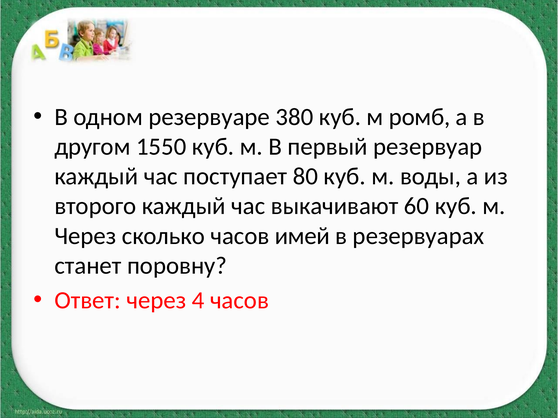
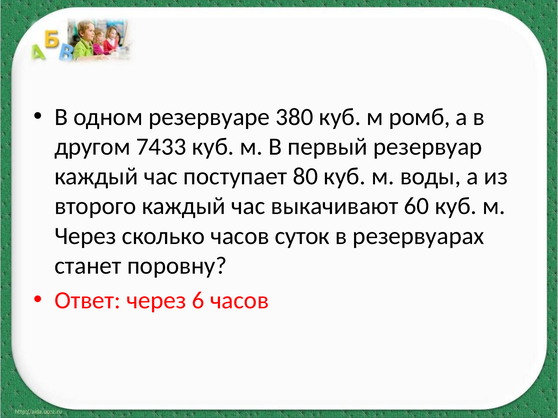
1550: 1550 -> 7433
имей: имей -> суток
4: 4 -> 6
